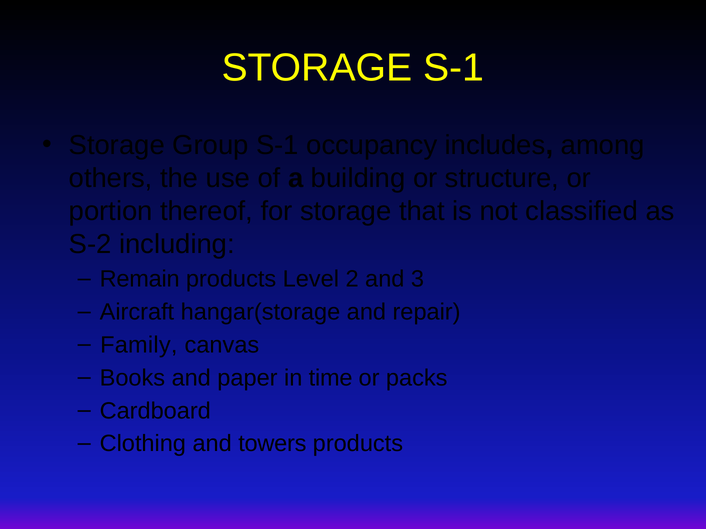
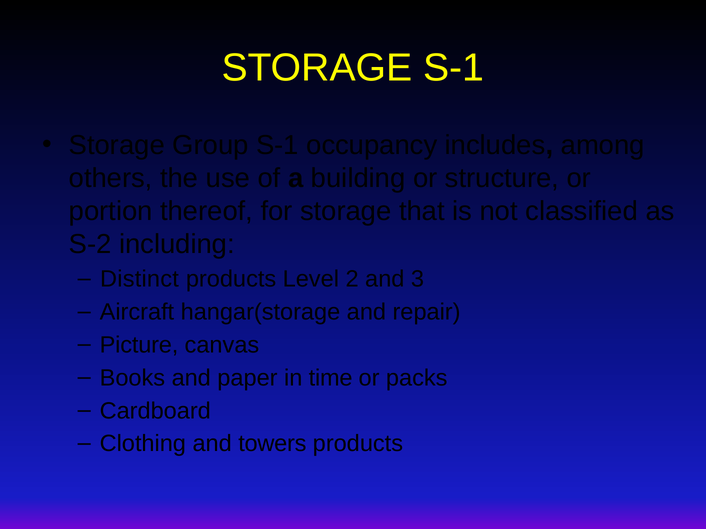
Remain: Remain -> Distinct
Family: Family -> Picture
